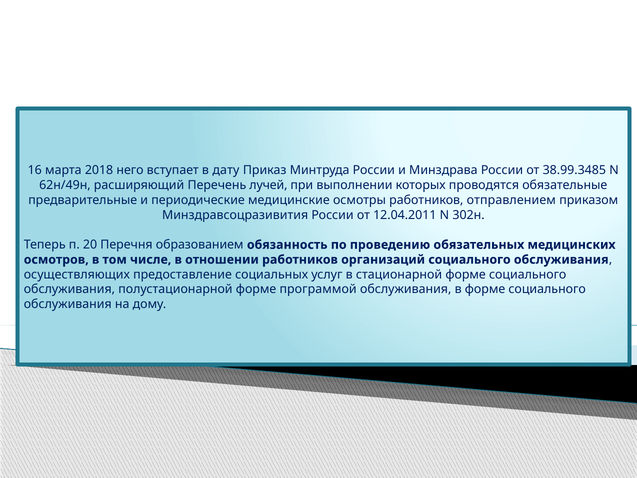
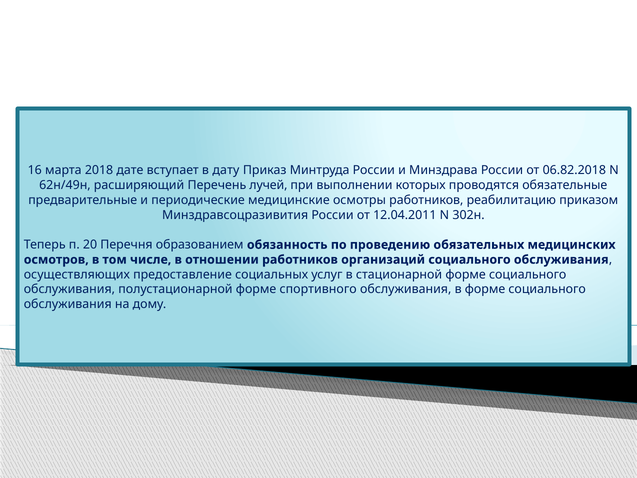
него: него -> дате
38.99.3485: 38.99.3485 -> 06.82.2018
отправлением: отправлением -> реабилитацию
программой: программой -> спортивного
